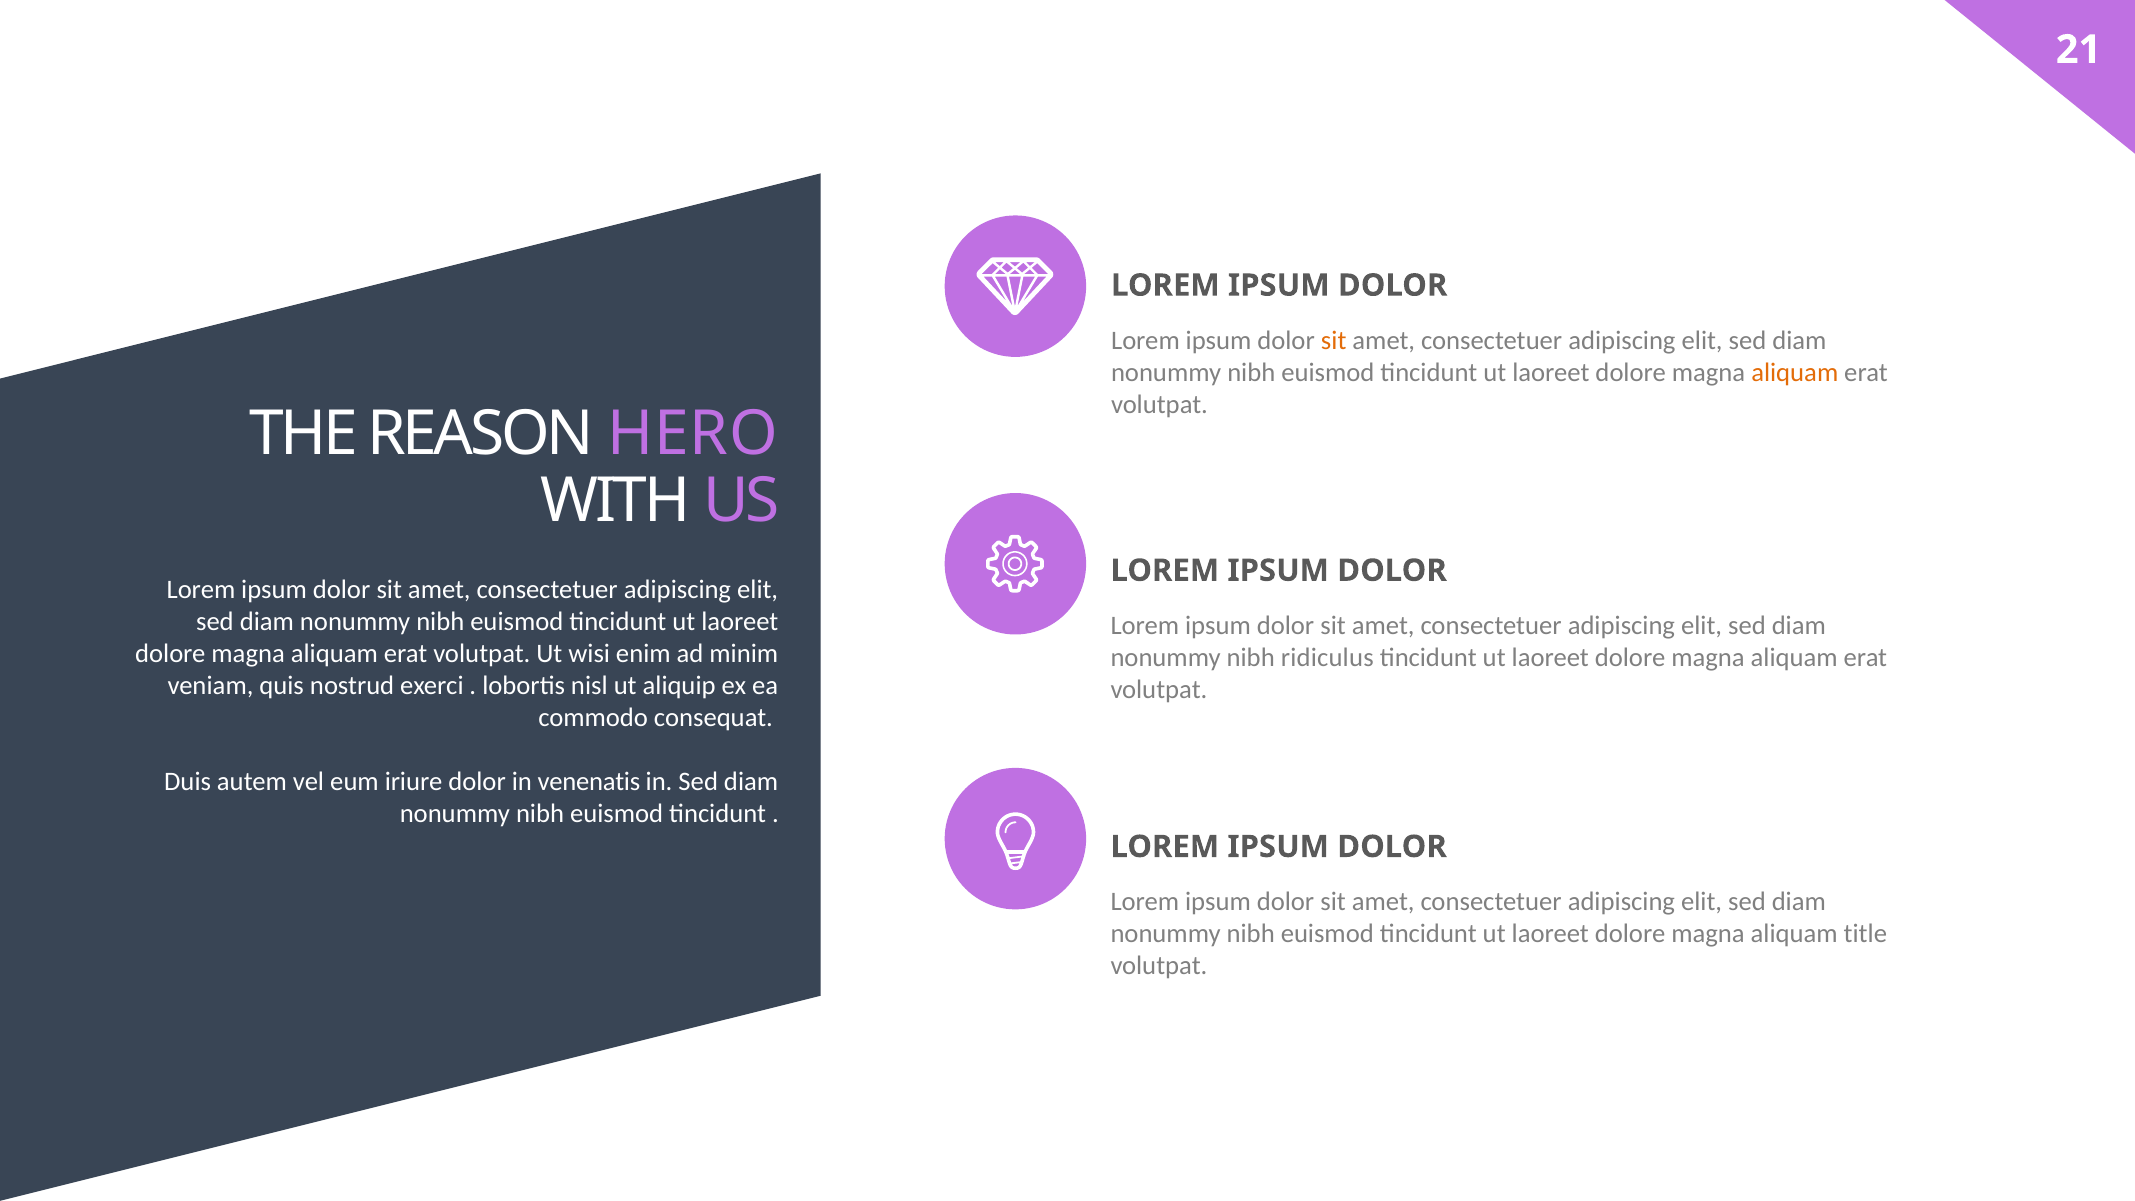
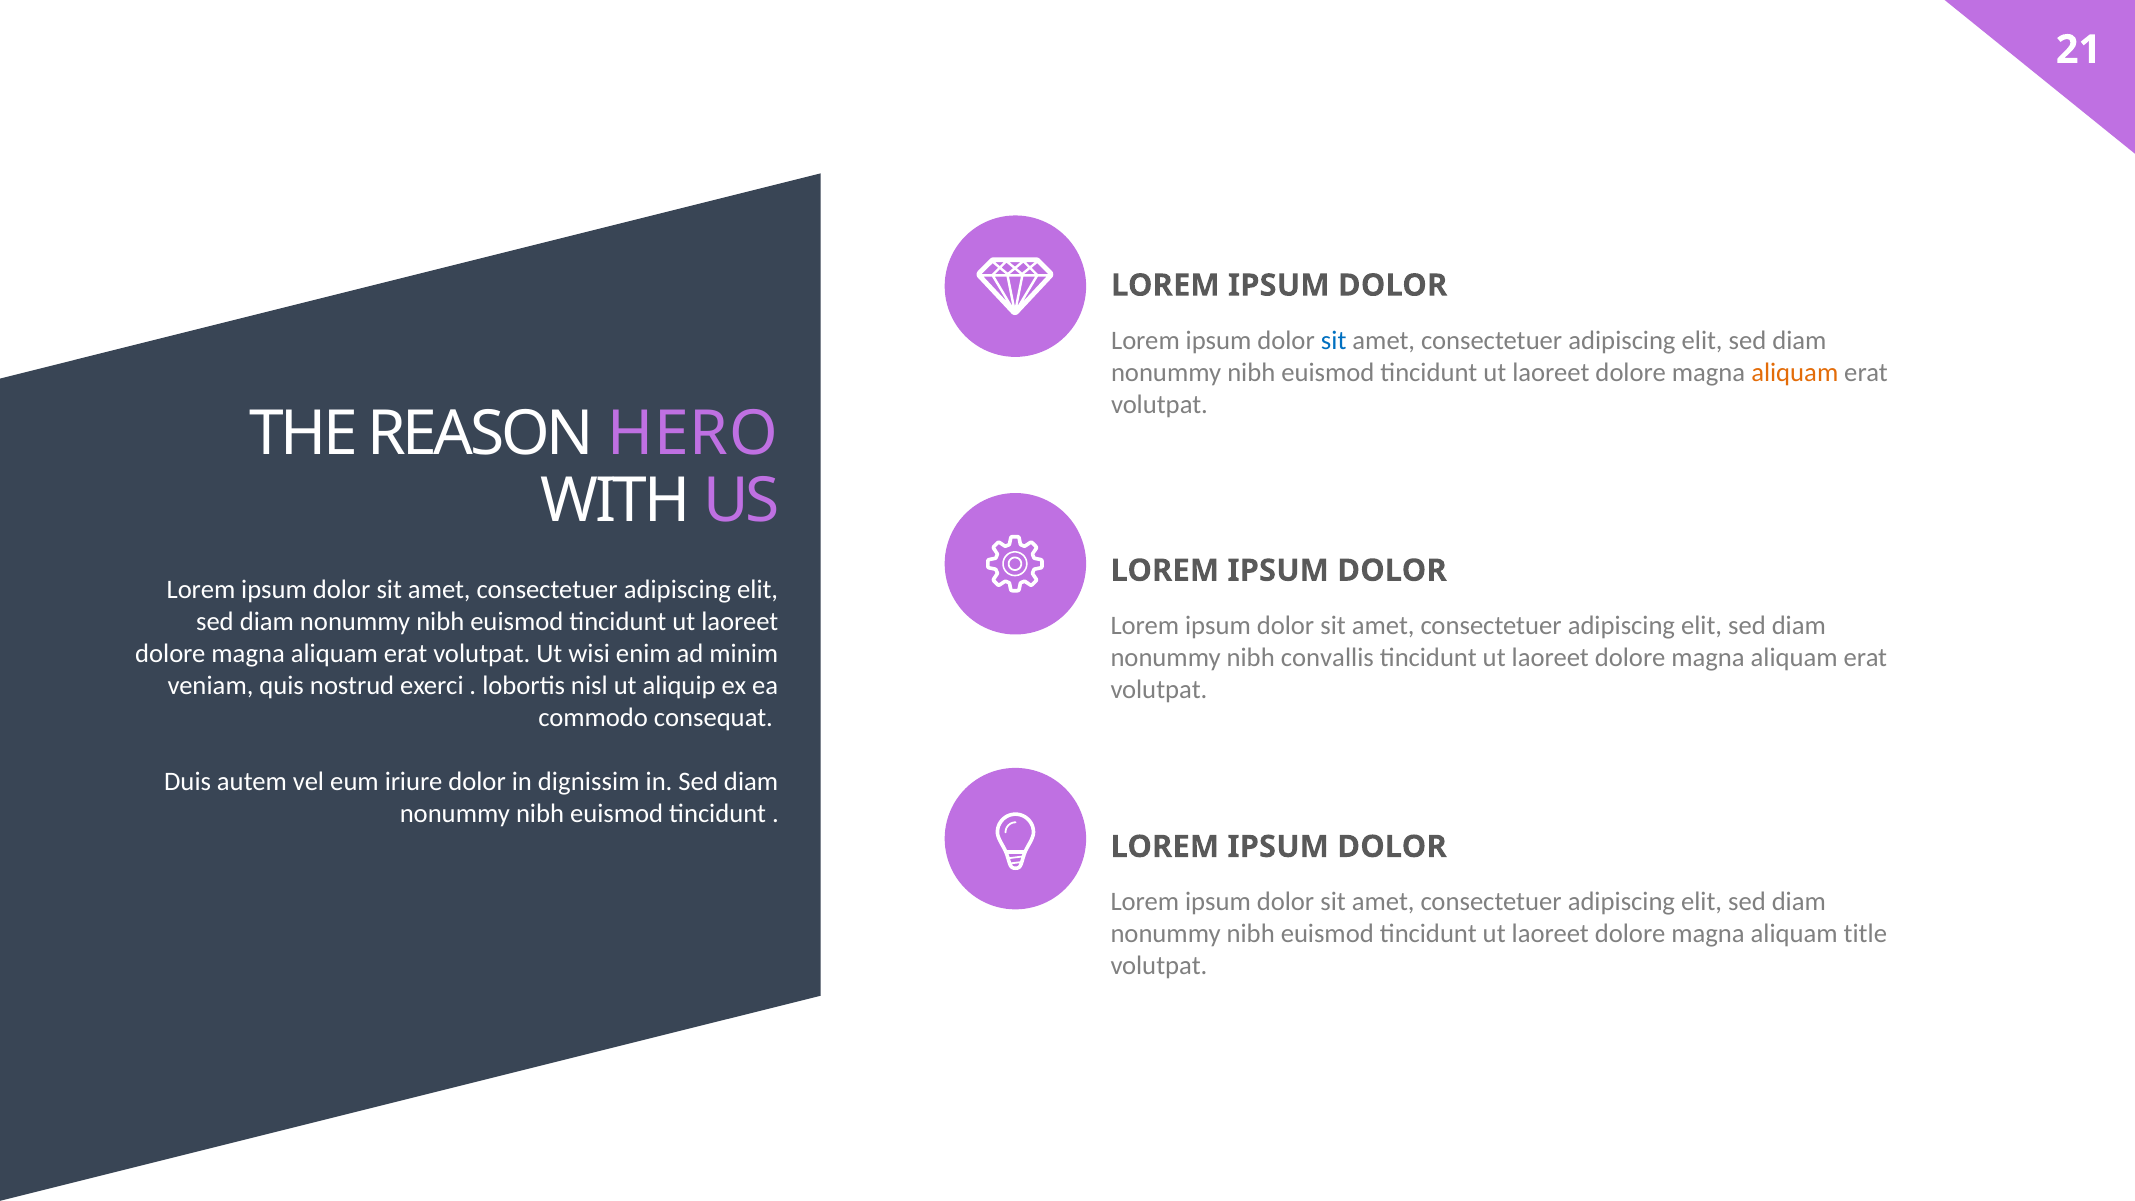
sit at (1334, 341) colour: orange -> blue
ridiculus: ridiculus -> convallis
venenatis: venenatis -> dignissim
